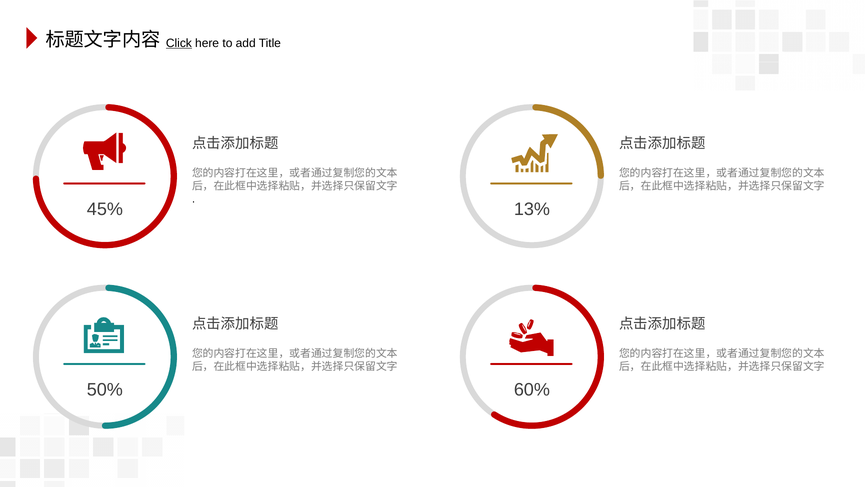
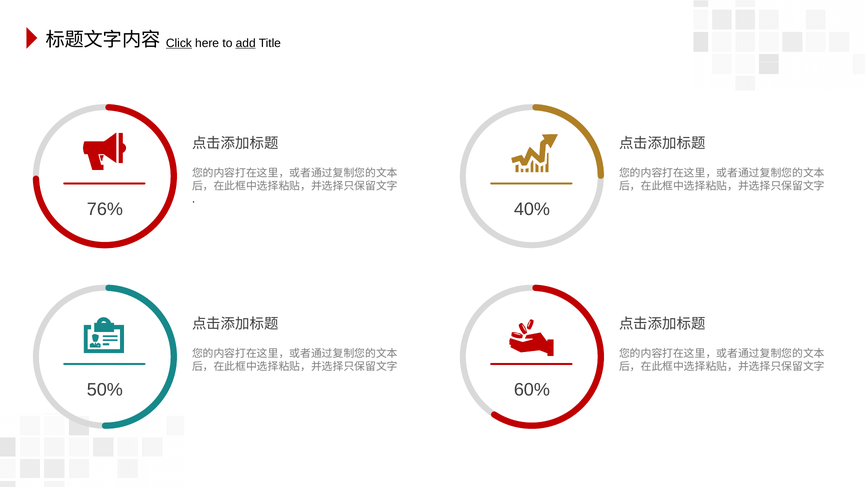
add underline: none -> present
45%: 45% -> 76%
13%: 13% -> 40%
